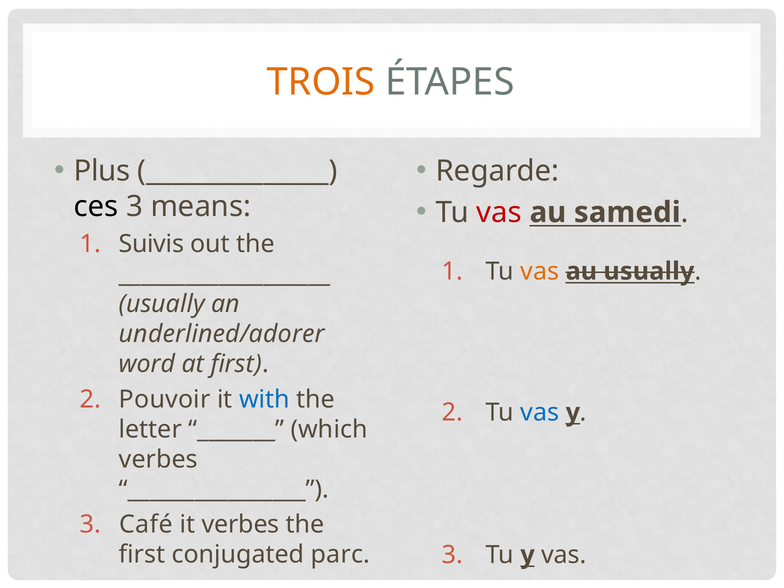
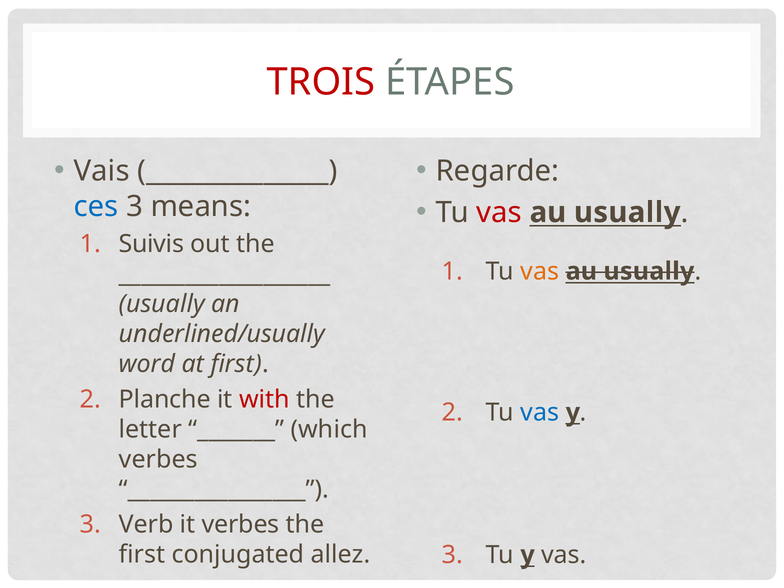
TROIS colour: orange -> red
Plus: Plus -> Vais
samedi at (627, 212): samedi -> usually
ces colour: black -> blue
underlined/adorer: underlined/adorer -> underlined/usually
Pouvoir: Pouvoir -> Planche
with colour: blue -> red
Café: Café -> Verb
parc: parc -> allez
